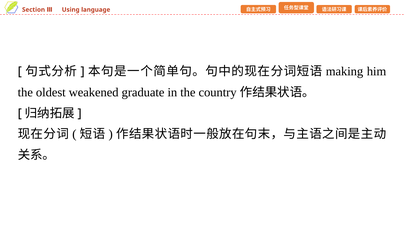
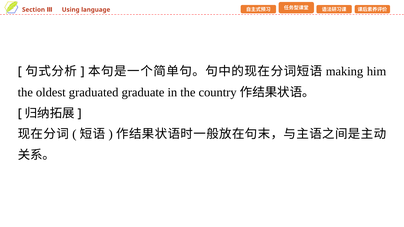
weakened: weakened -> graduated
